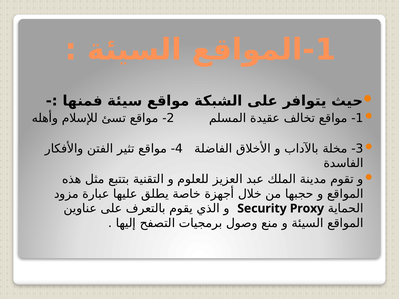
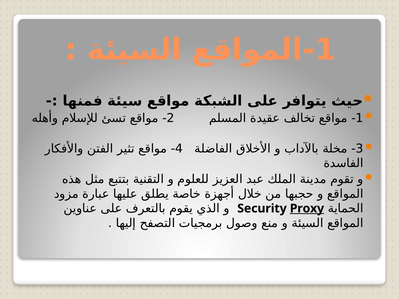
Proxy underline: none -> present
